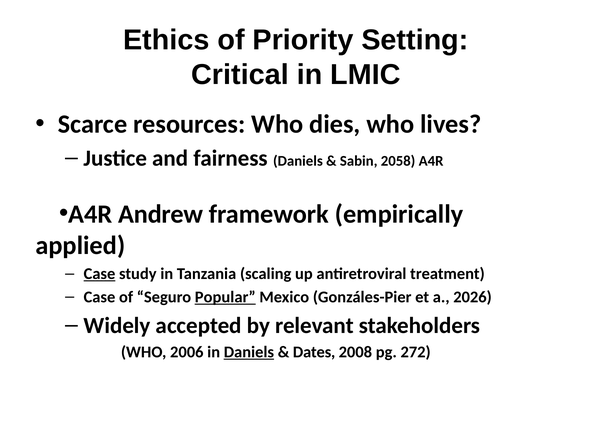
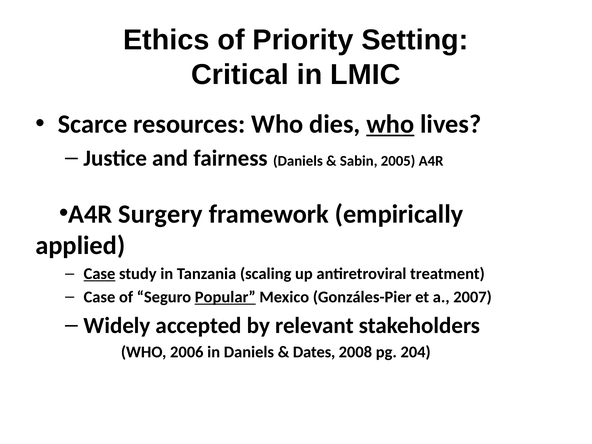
who at (390, 124) underline: none -> present
2058: 2058 -> 2005
Andrew: Andrew -> Surgery
2026: 2026 -> 2007
Daniels at (249, 352) underline: present -> none
272: 272 -> 204
